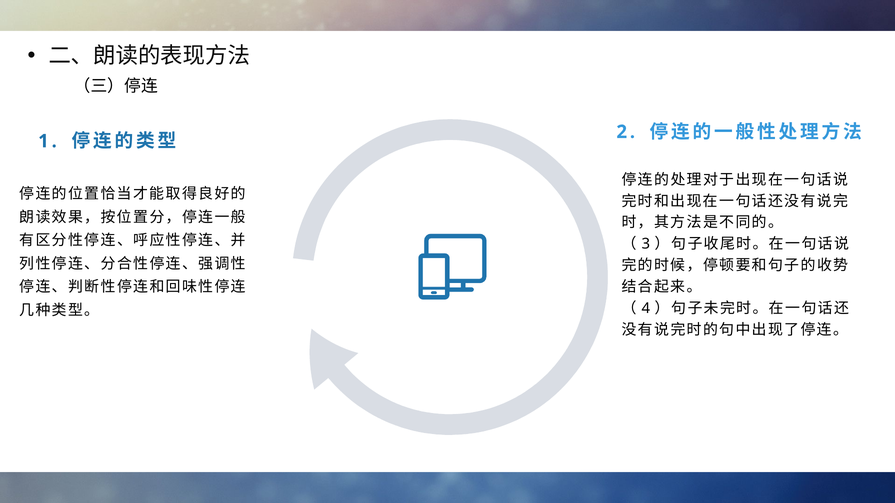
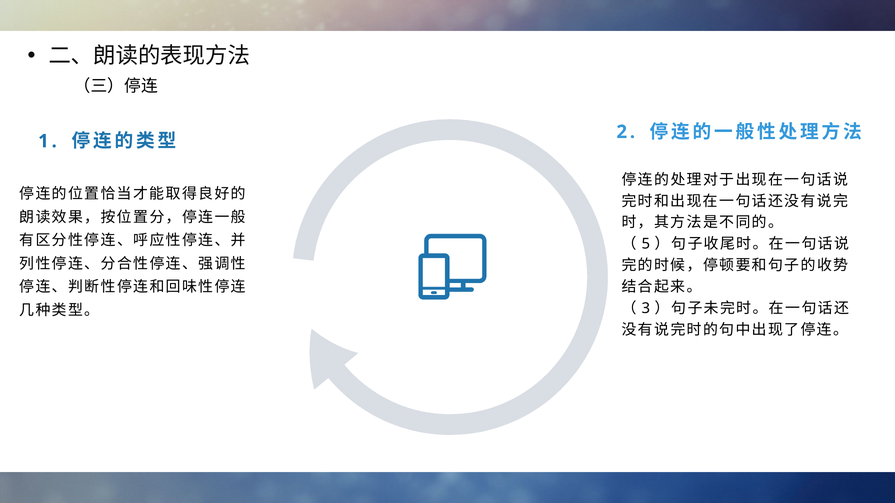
3: 3 -> 5
4: 4 -> 3
